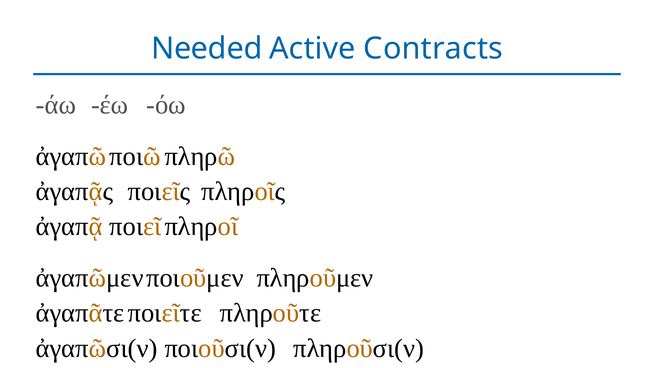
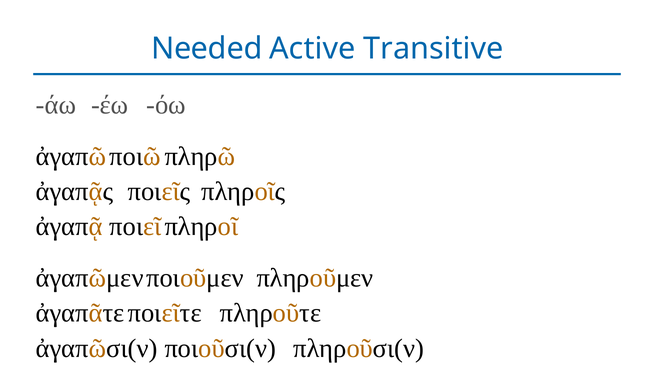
Contracts: Contracts -> Transitive
